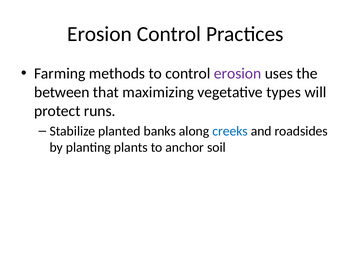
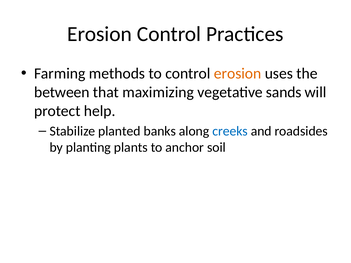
erosion at (238, 74) colour: purple -> orange
types: types -> sands
runs: runs -> help
